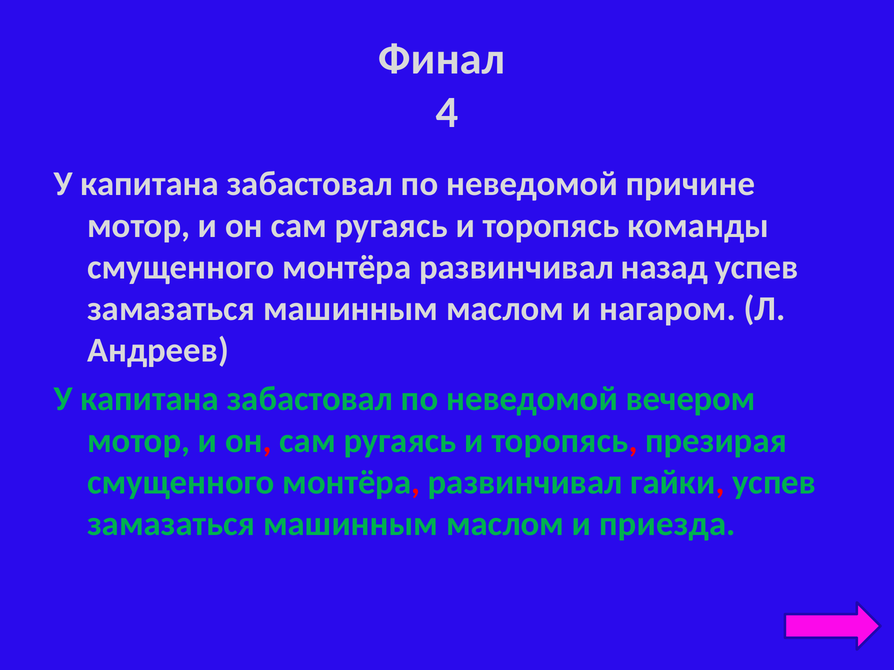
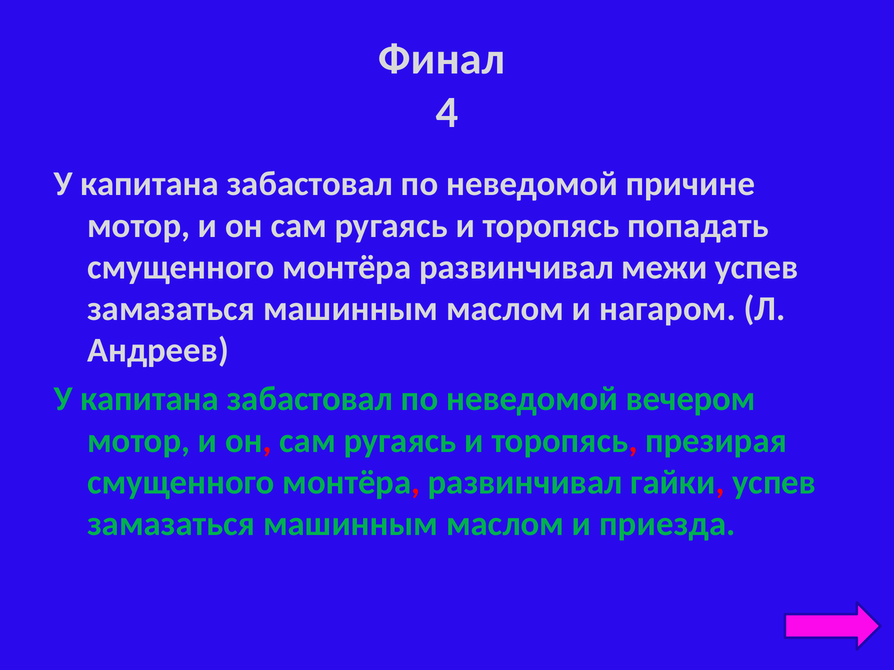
команды: команды -> попадать
назад: назад -> межи
